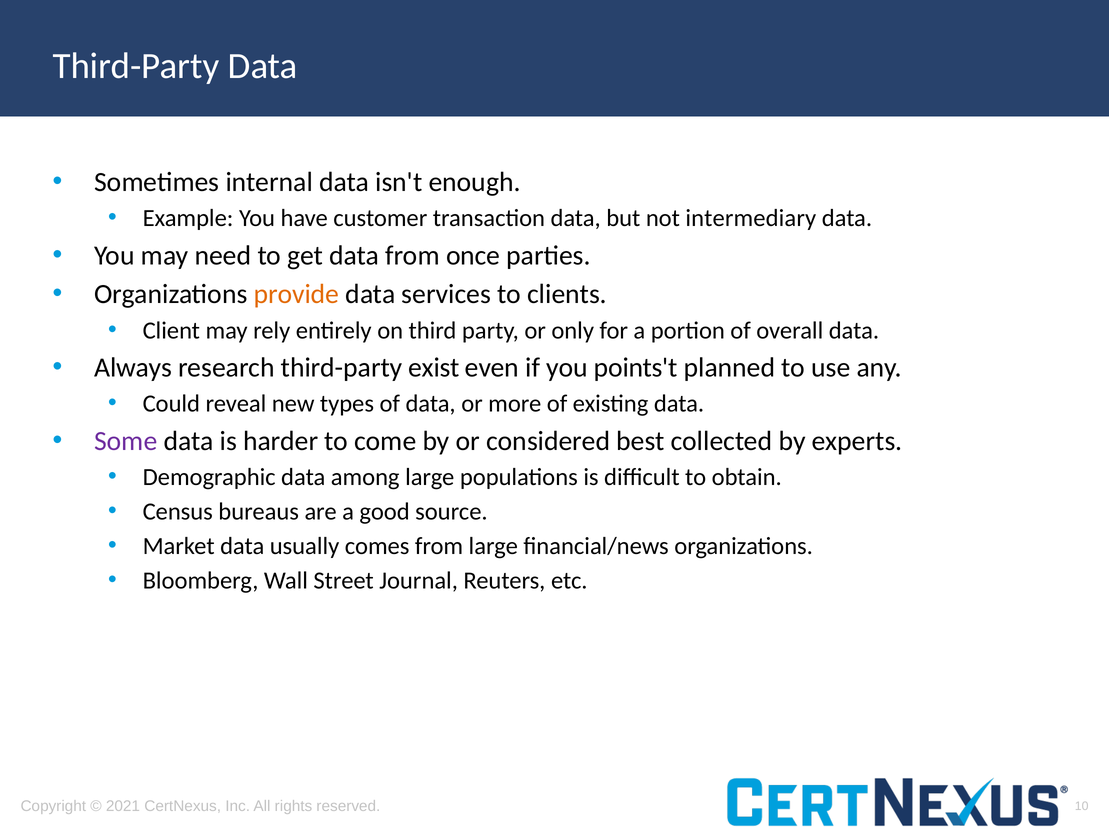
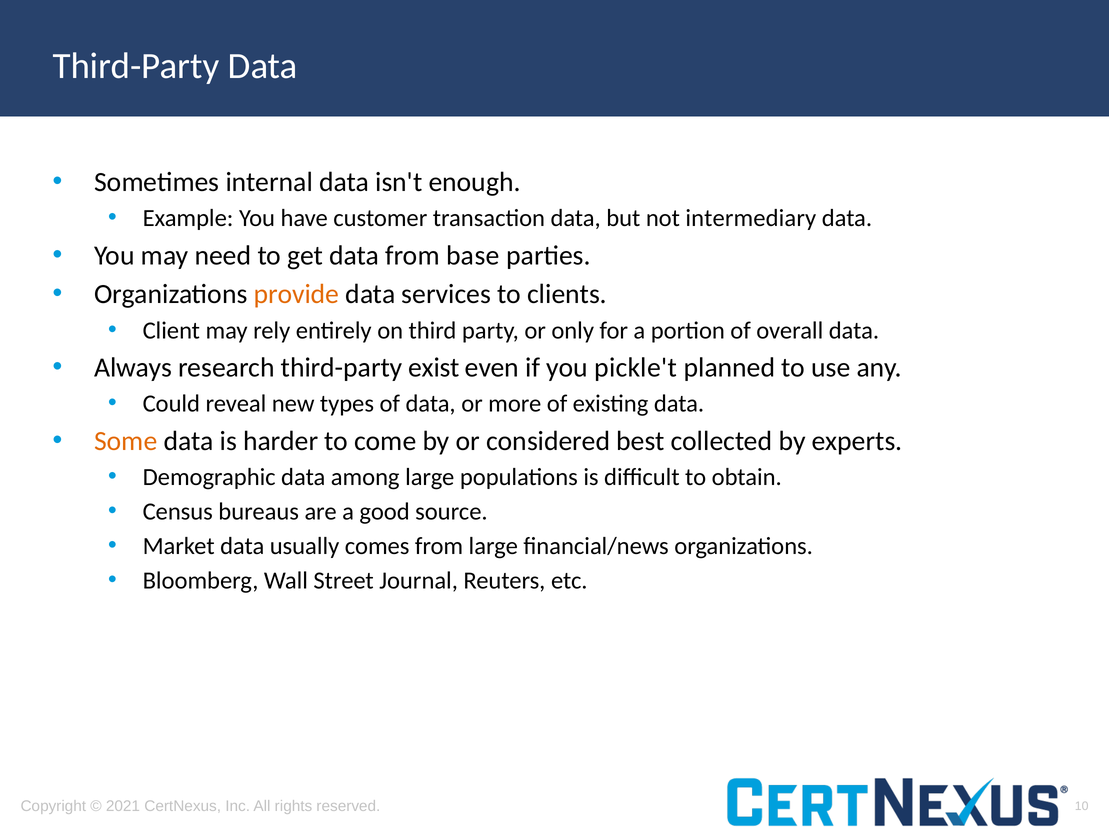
once: once -> base
points't: points't -> pickle't
Some colour: purple -> orange
